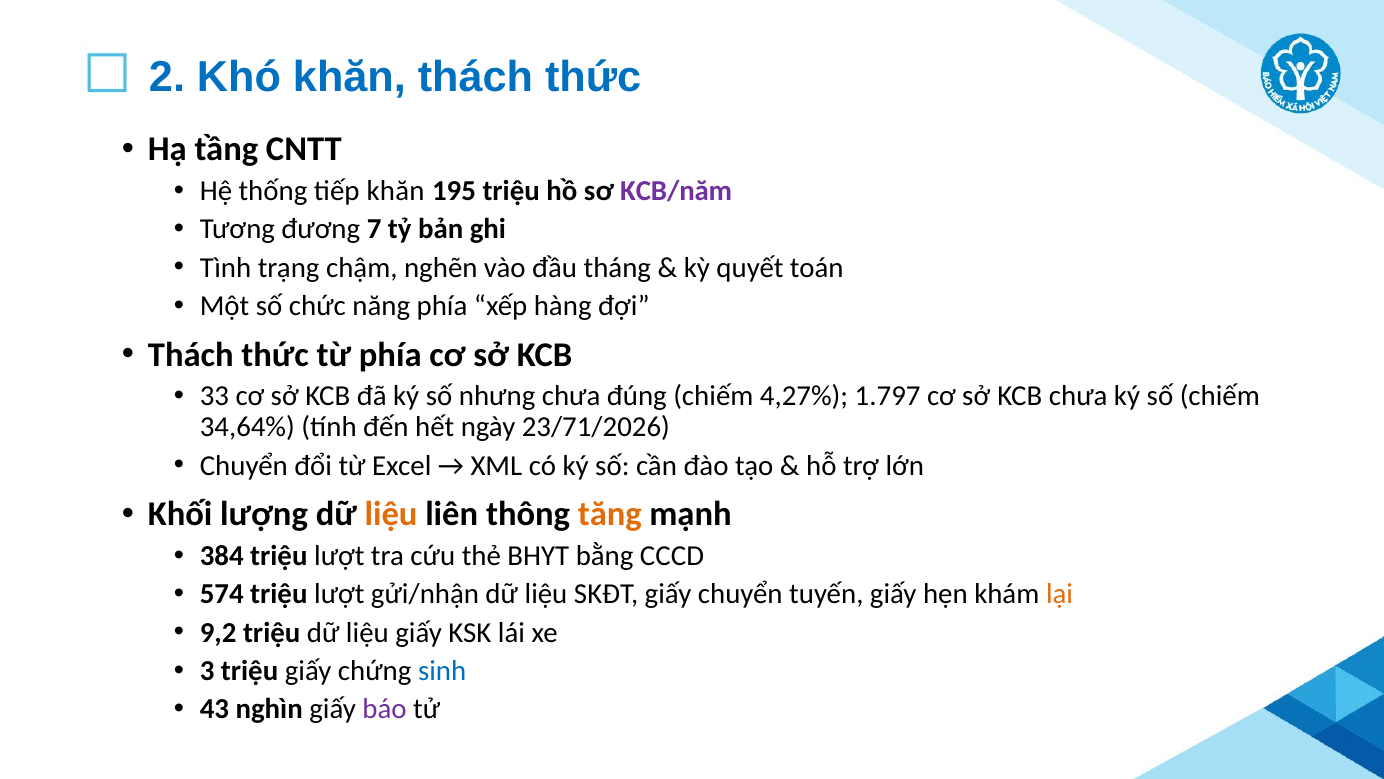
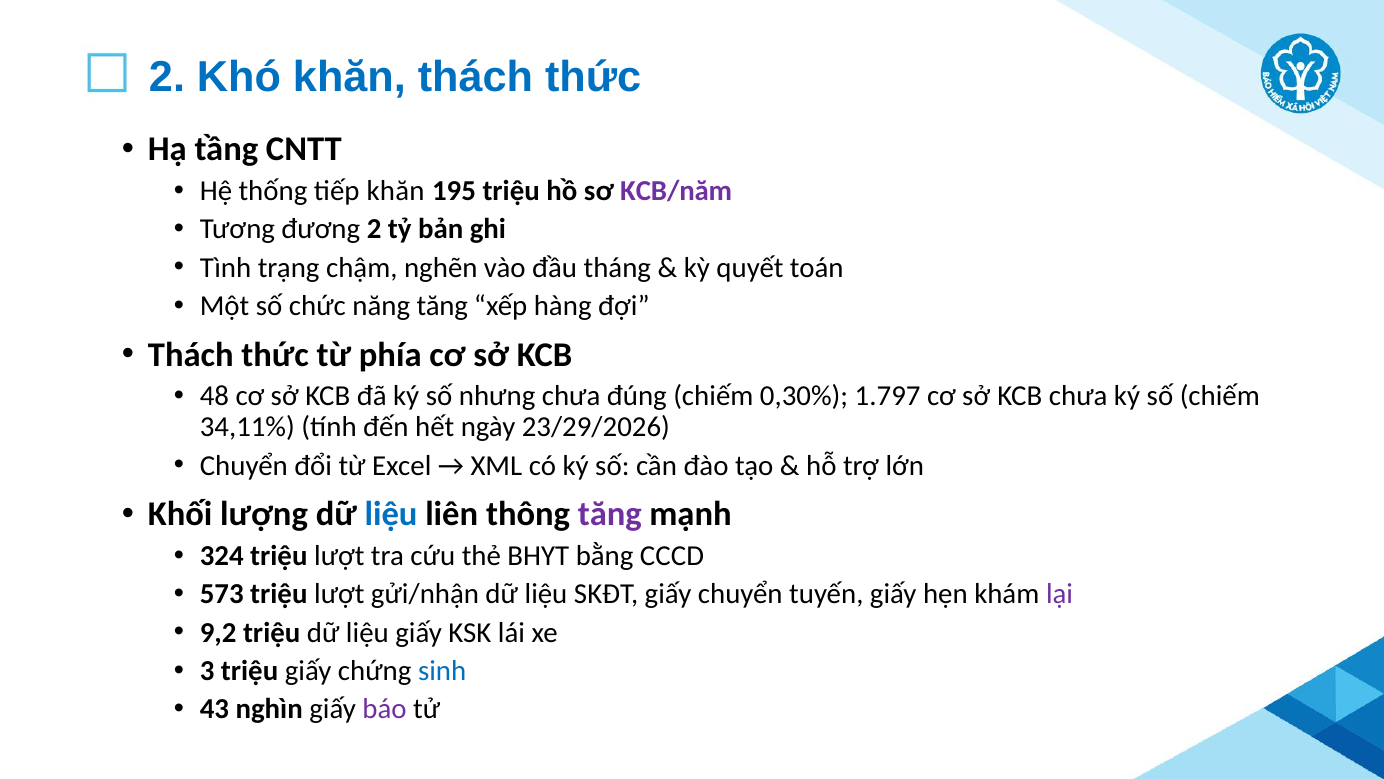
đương 7: 7 -> 2
năng phía: phía -> tăng
33: 33 -> 48
4,27%: 4,27% -> 0,30%
34,64%: 34,64% -> 34,11%
23/71/2026: 23/71/2026 -> 23/29/2026
liệu at (391, 514) colour: orange -> blue
tăng at (610, 514) colour: orange -> purple
384: 384 -> 324
574: 574 -> 573
lại colour: orange -> purple
